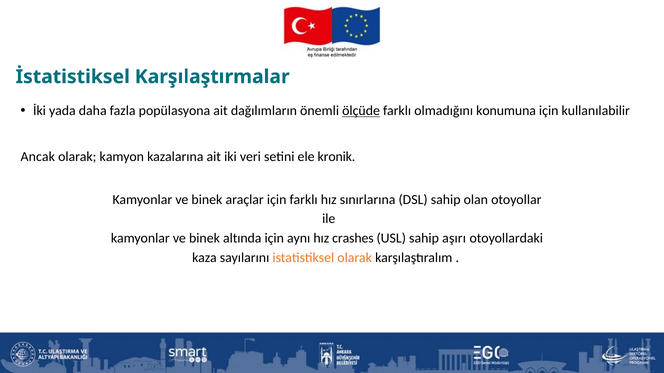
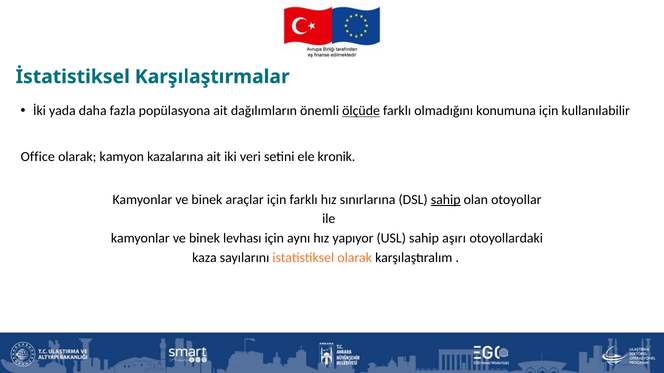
Ancak: Ancak -> Office
sahip at (446, 200) underline: none -> present
altında: altında -> levhası
crashes: crashes -> yapıyor
